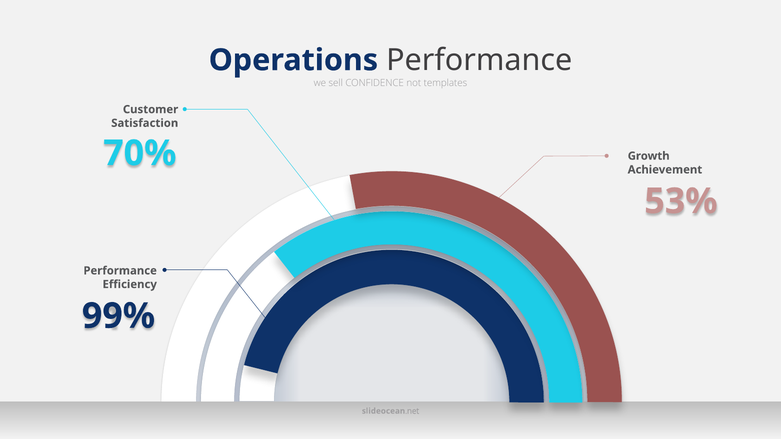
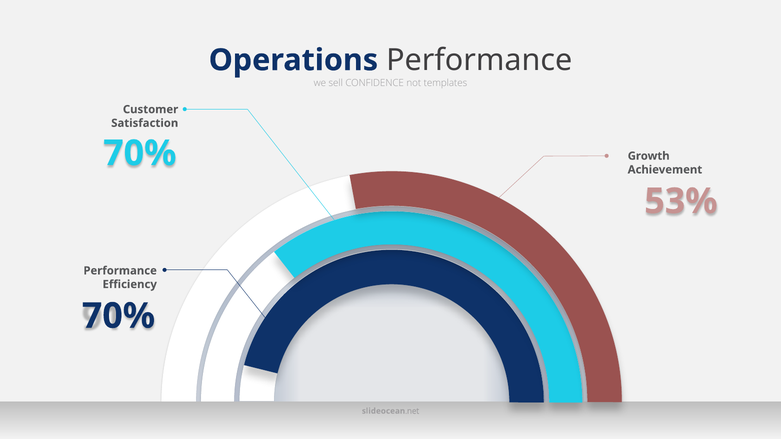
99% at (118, 316): 99% -> 70%
